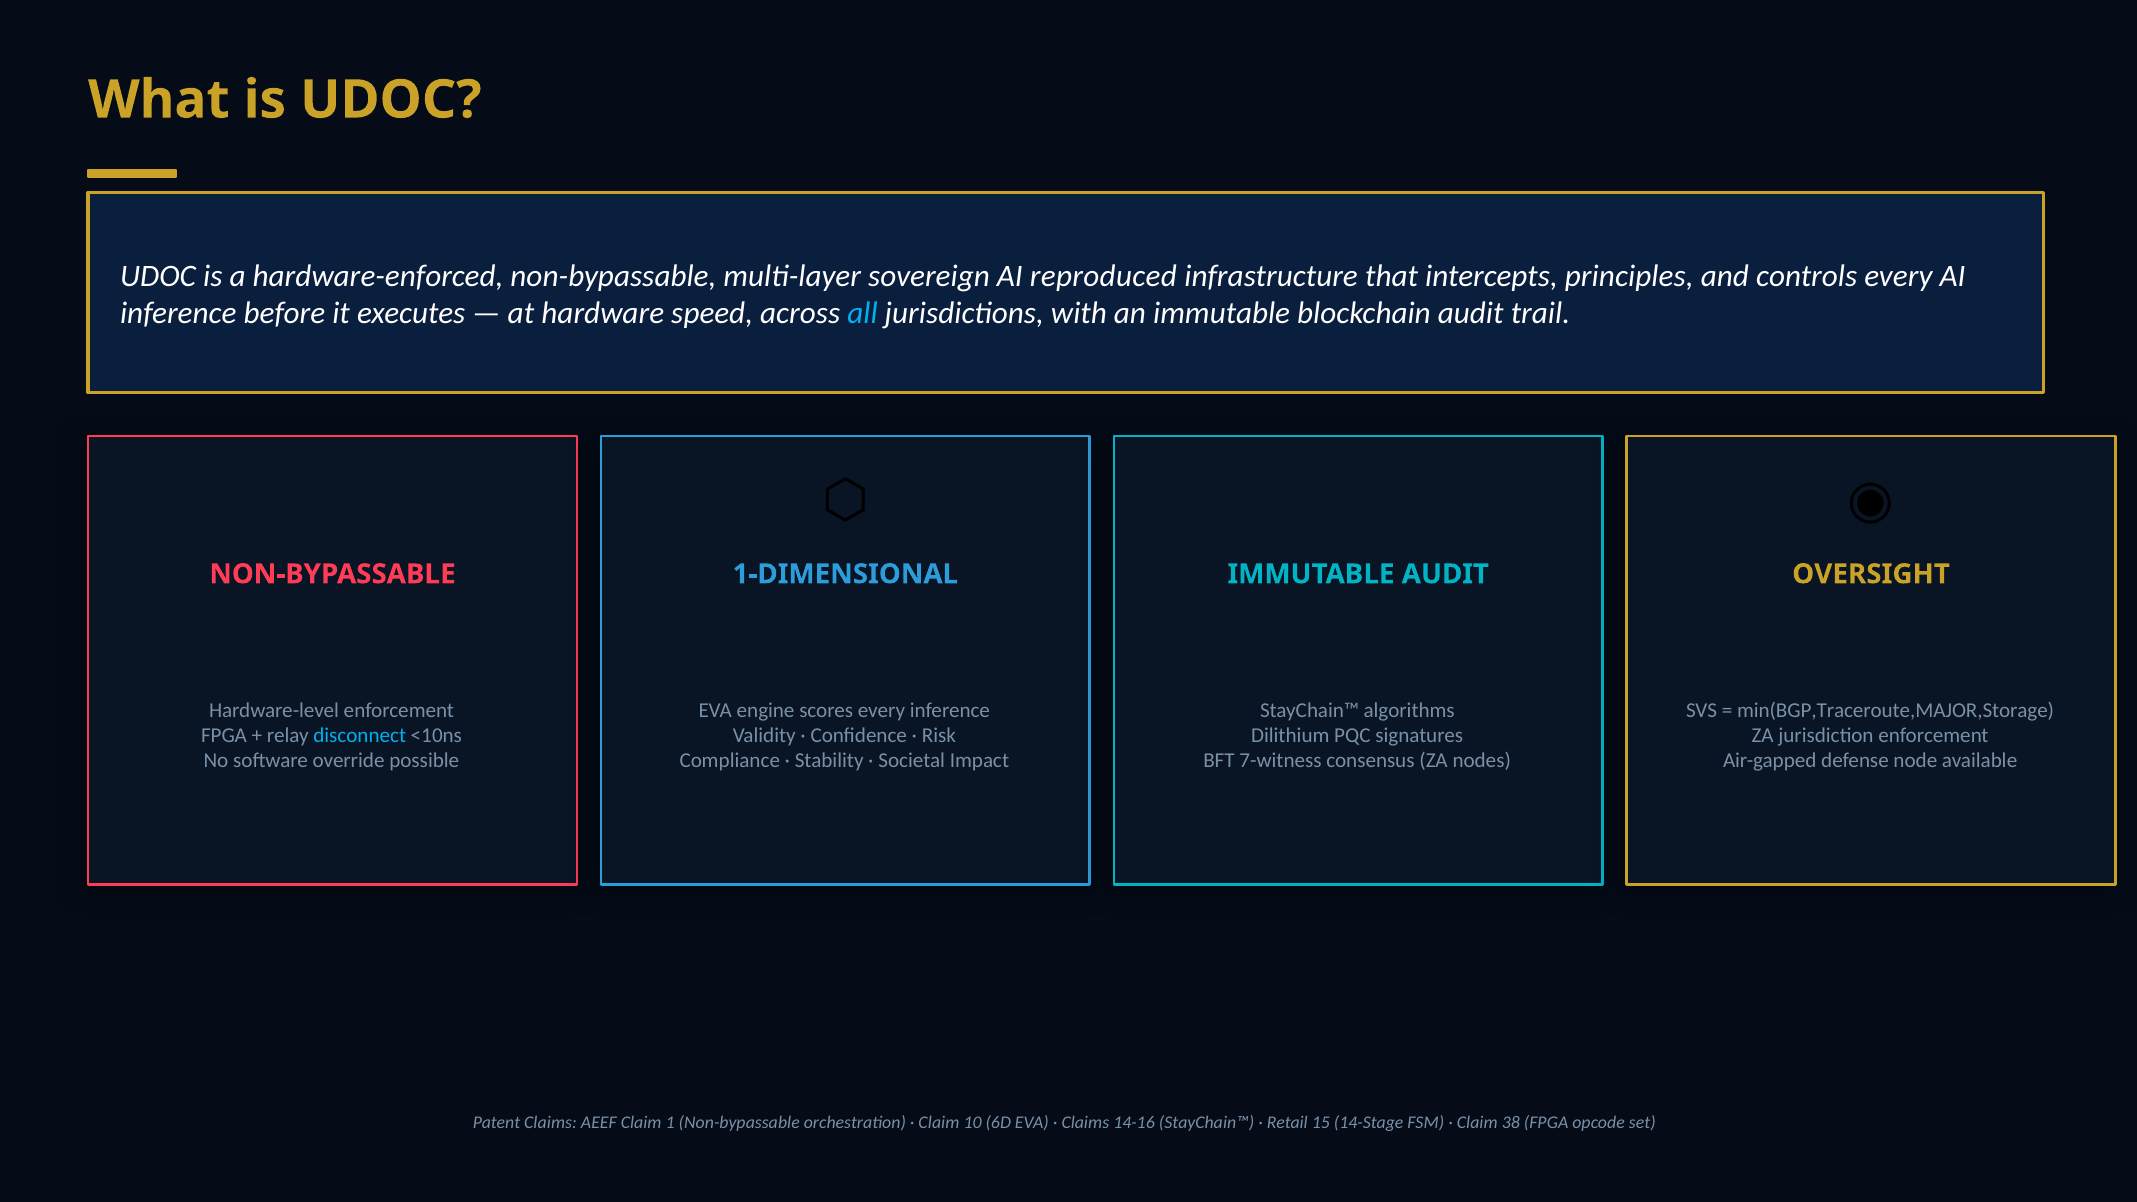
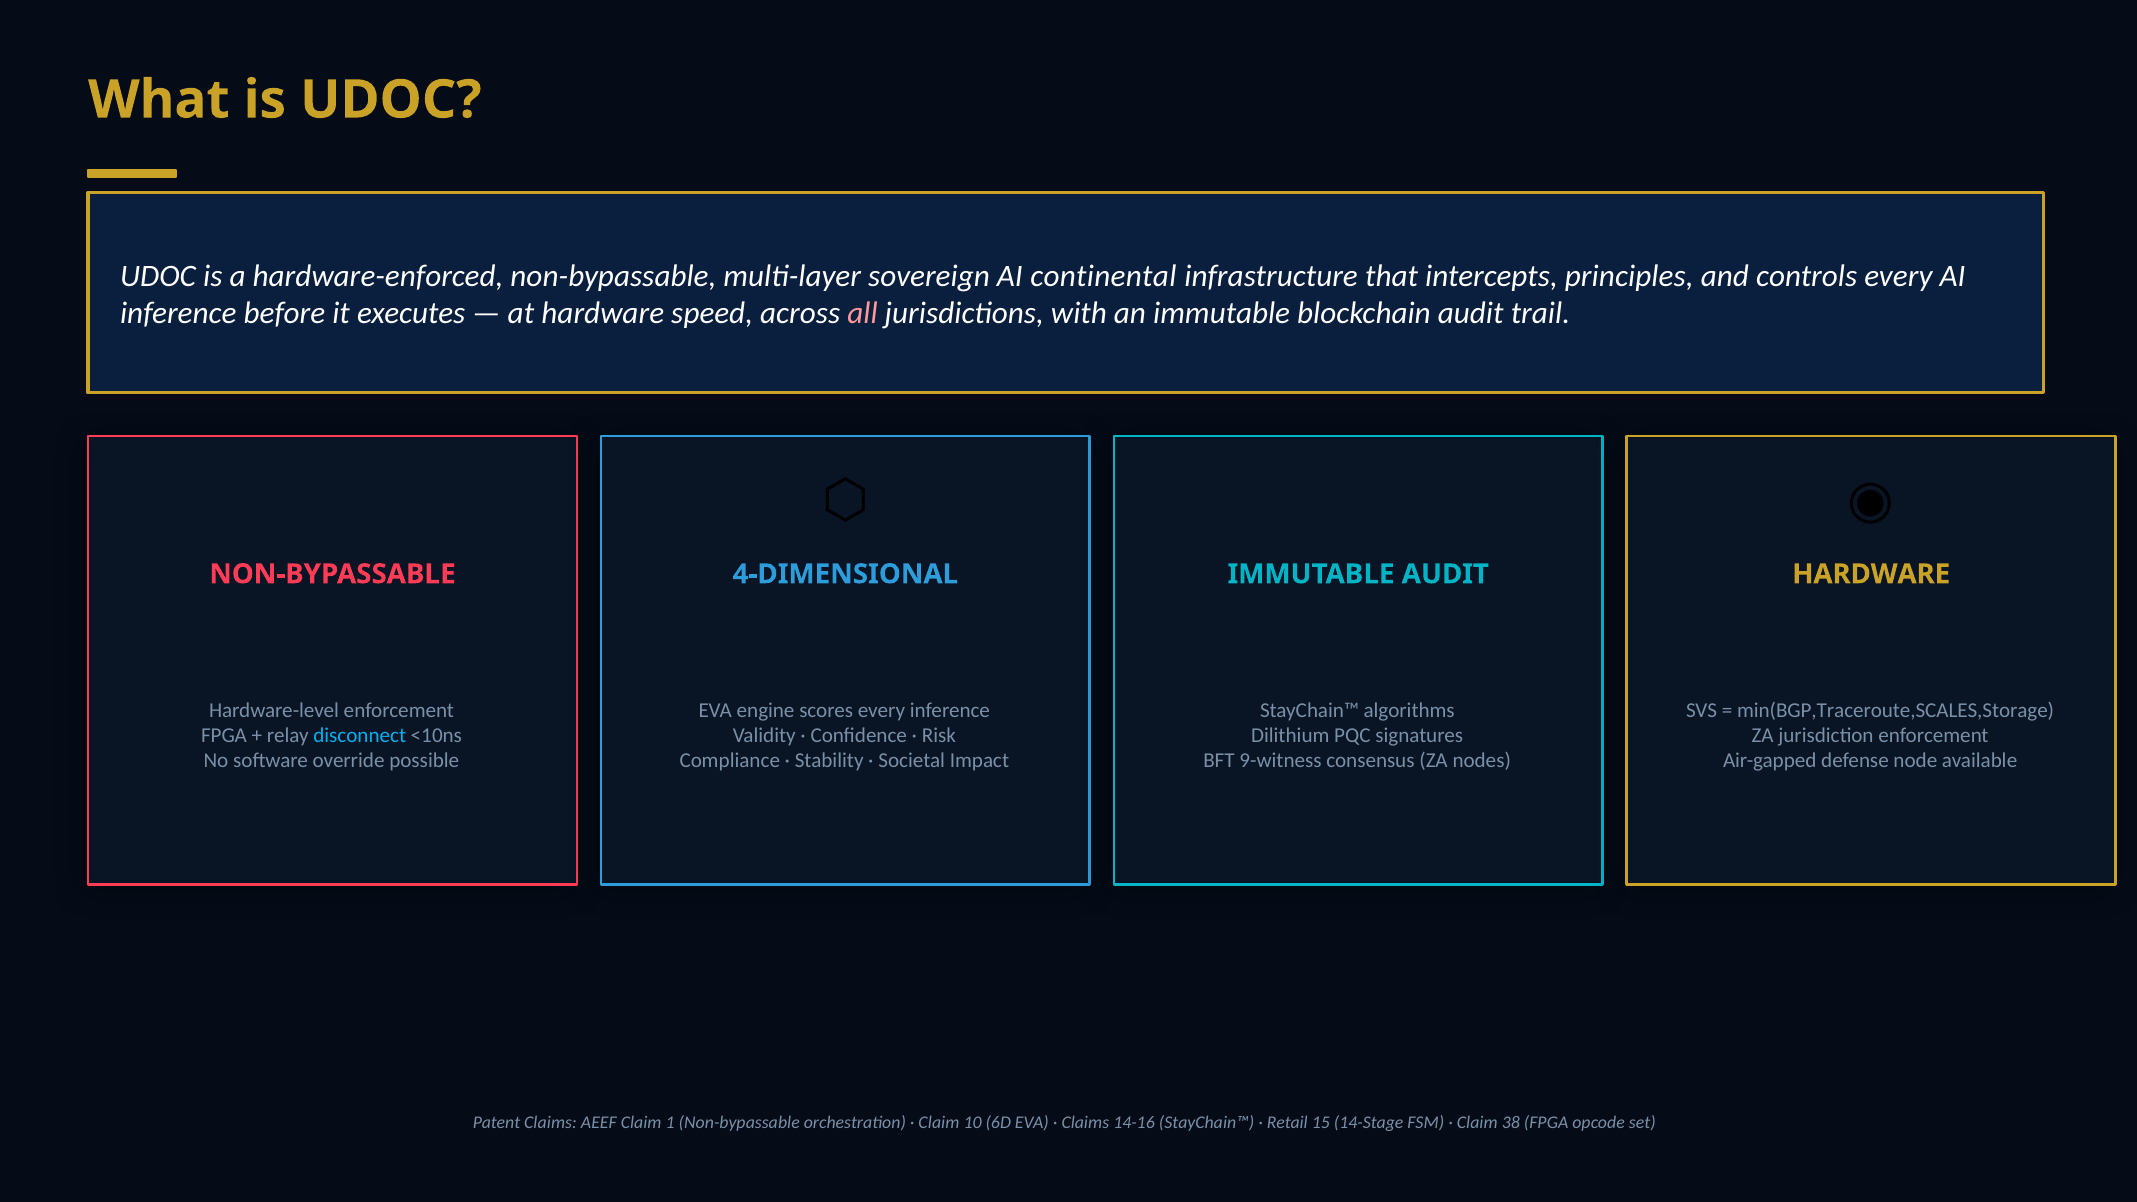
reproduced: reproduced -> continental
all colour: light blue -> pink
1-DIMENSIONAL: 1-DIMENSIONAL -> 4-DIMENSIONAL
OVERSIGHT at (1871, 574): OVERSIGHT -> HARDWARE
min(BGP,Traceroute,MAJOR,Storage: min(BGP,Traceroute,MAJOR,Storage -> min(BGP,Traceroute,SCALES,Storage
7-witness: 7-witness -> 9-witness
